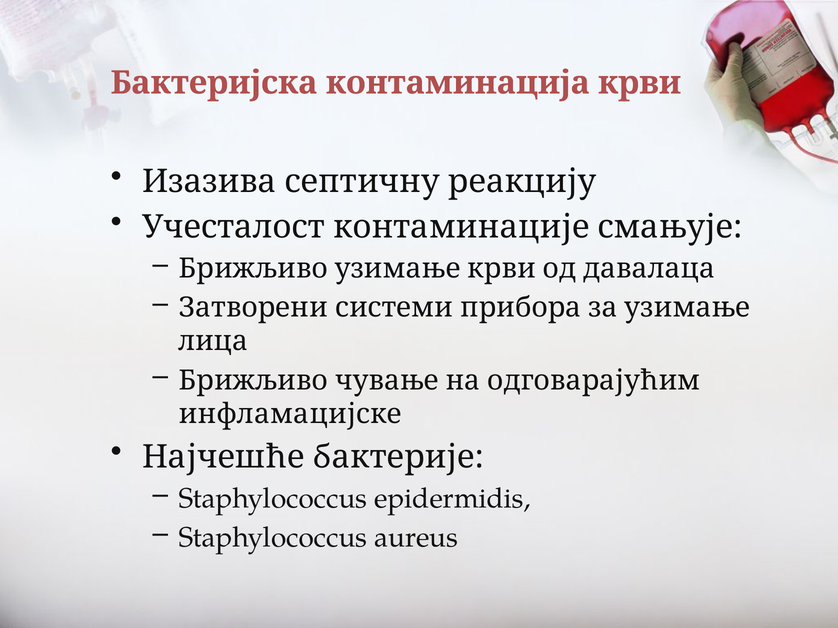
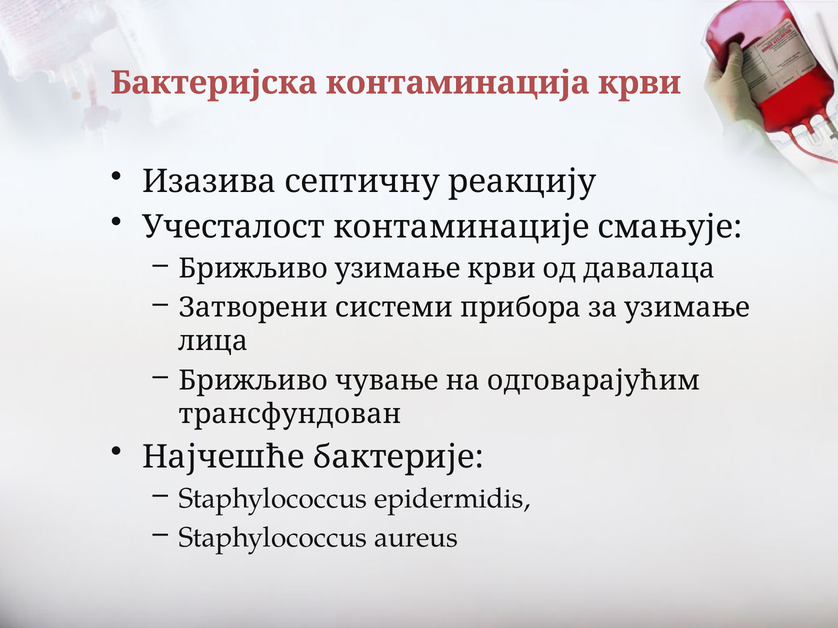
инфламацијске: инфламацијске -> трансфундован
